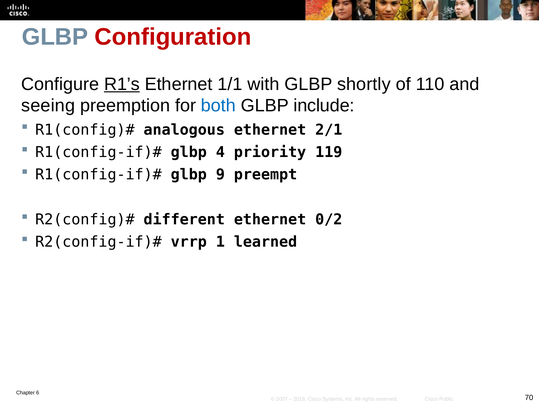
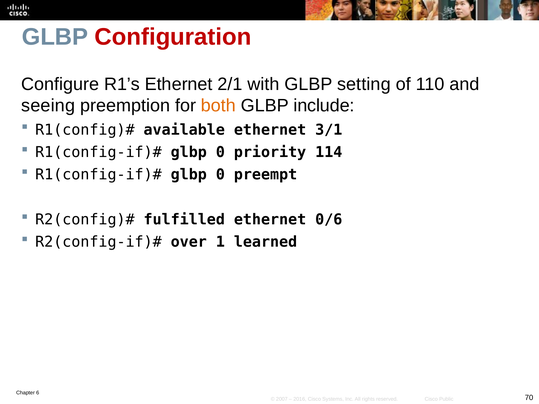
R1’s underline: present -> none
1/1: 1/1 -> 2/1
shortly: shortly -> setting
both colour: blue -> orange
analogous: analogous -> available
2/1: 2/1 -> 3/1
4 at (220, 152): 4 -> 0
119: 119 -> 114
9 at (220, 175): 9 -> 0
different: different -> fulfilled
0/2: 0/2 -> 0/6
vrrp: vrrp -> over
